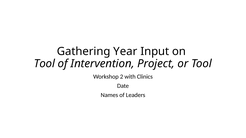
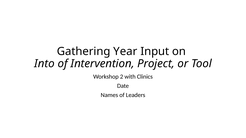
Tool at (44, 64): Tool -> Into
